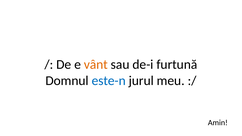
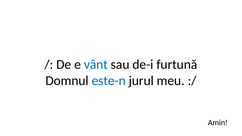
vânt colour: orange -> blue
